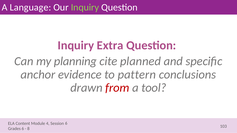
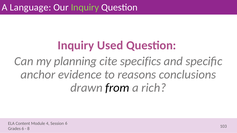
Extra: Extra -> Used
planned: planned -> specifics
pattern: pattern -> reasons
from colour: red -> black
tool: tool -> rich
